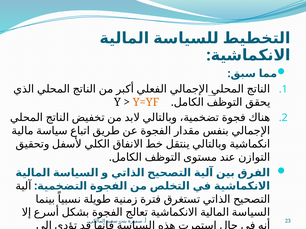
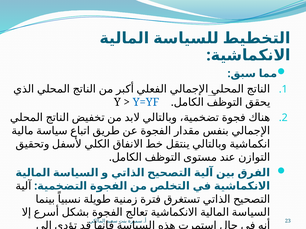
Y=YF colour: orange -> blue
